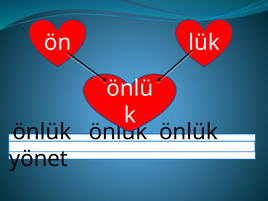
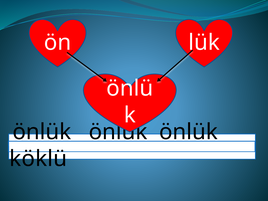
yönet: yönet -> köklü
